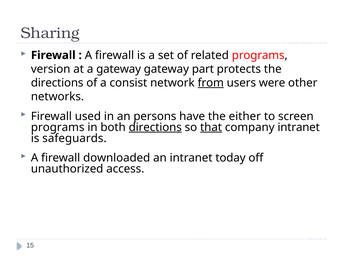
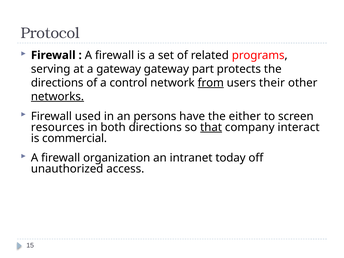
Sharing: Sharing -> Protocol
version: version -> serving
consist: consist -> control
were: were -> their
networks underline: none -> present
programs at (58, 127): programs -> resources
directions at (155, 127) underline: present -> none
company intranet: intranet -> interact
safeguards: safeguards -> commercial
downloaded: downloaded -> organization
